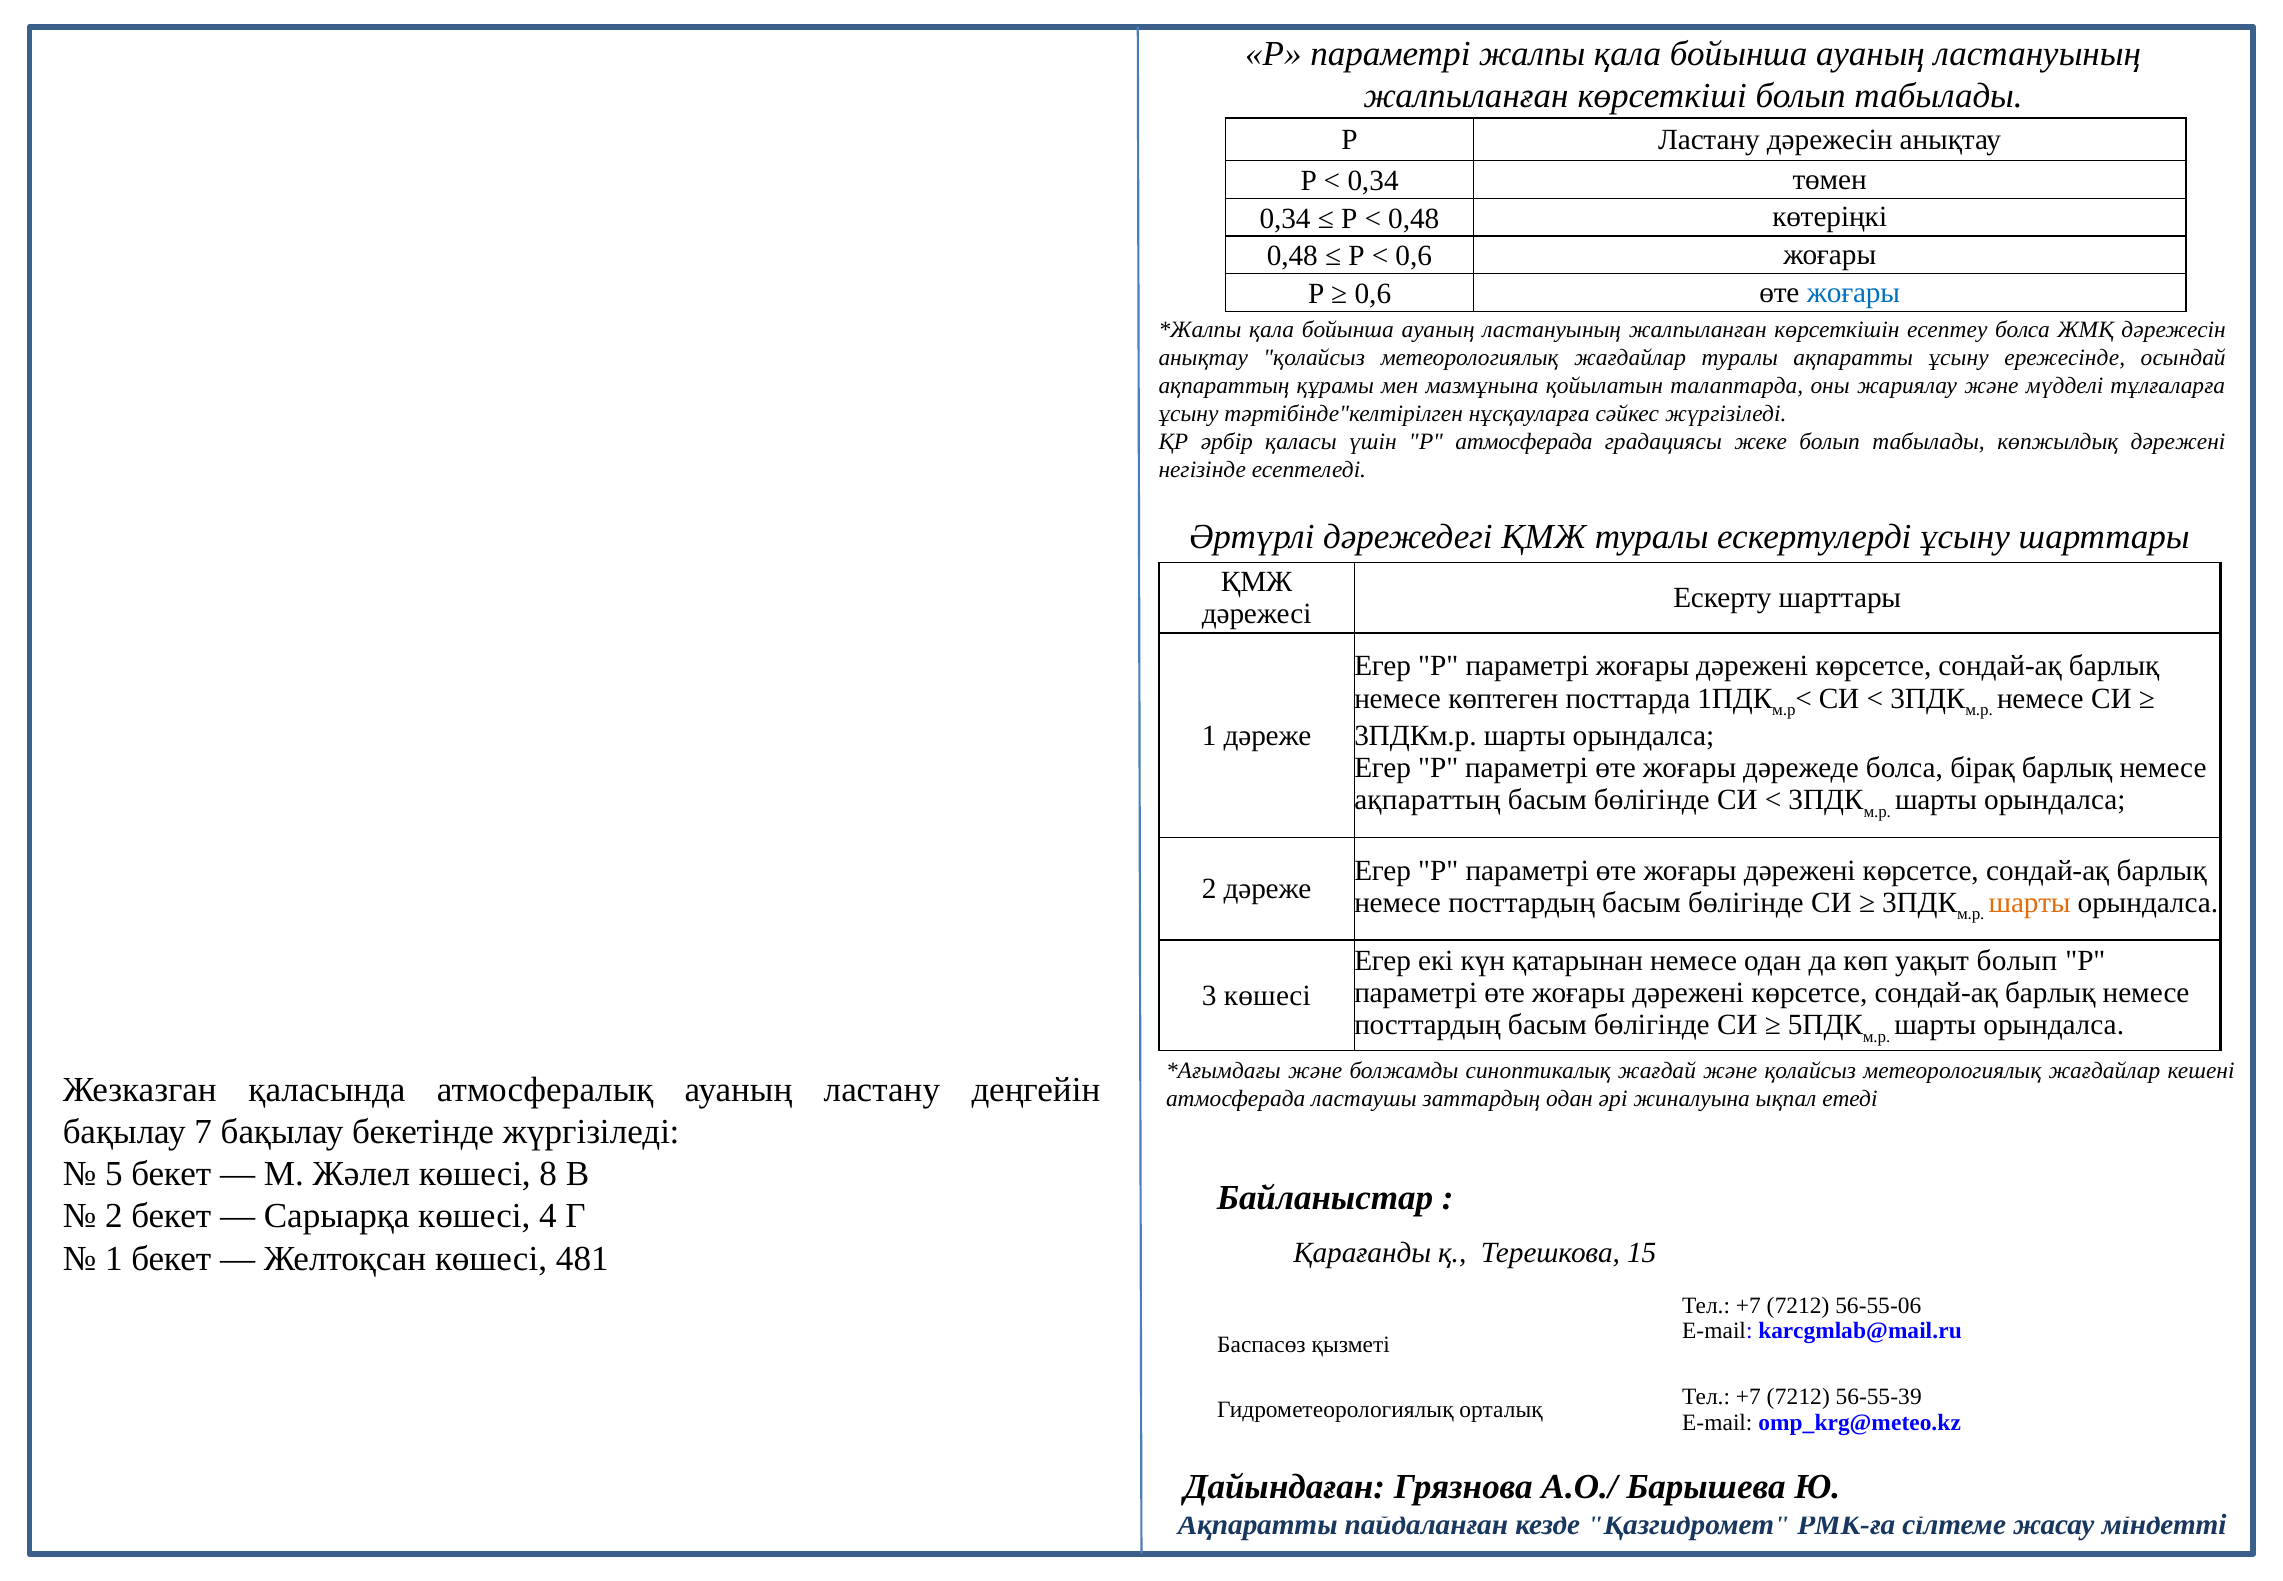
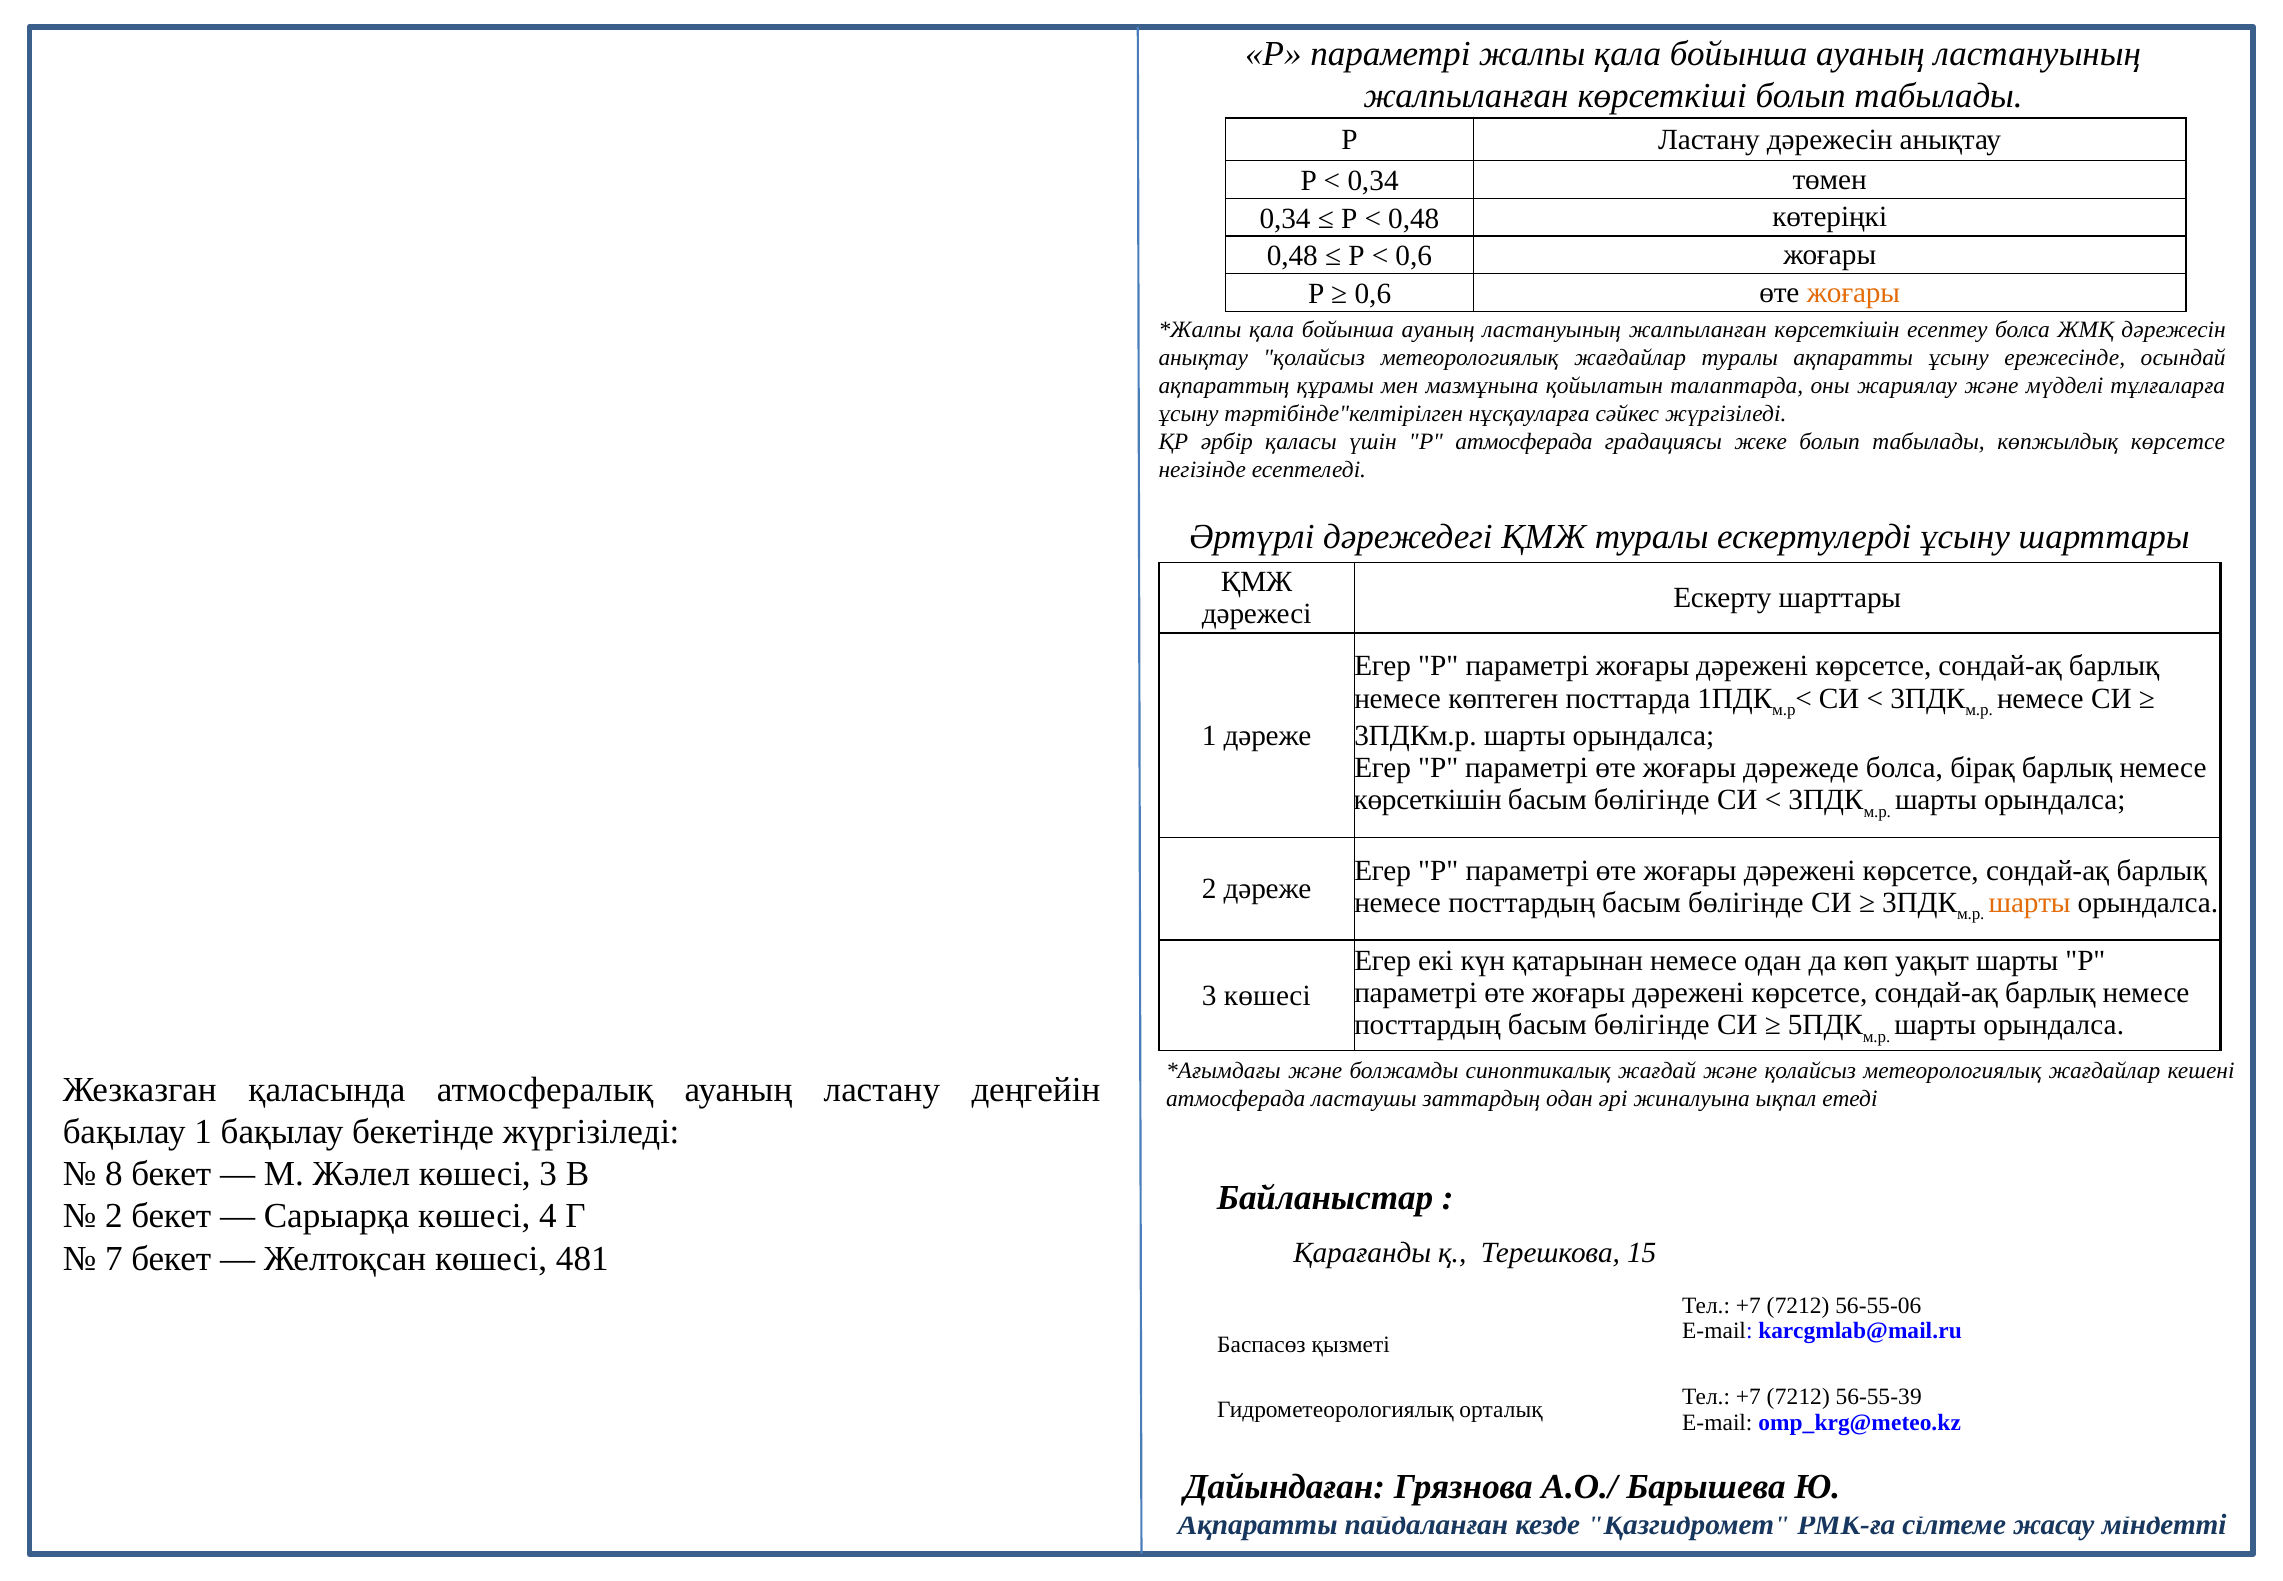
жоғары at (1853, 293) colour: blue -> orange
көпжылдық дәрежені: дәрежені -> көрсетсе
ақпараттың at (1427, 800): ақпараттың -> көрсеткішін
уақыт болып: болып -> шарты
бақылау 7: 7 -> 1
5: 5 -> 8
көшесі 8: 8 -> 3
1 at (114, 1258): 1 -> 7
